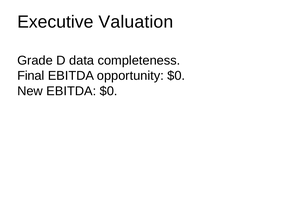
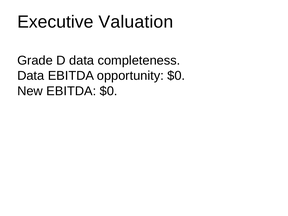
Final at (31, 76): Final -> Data
